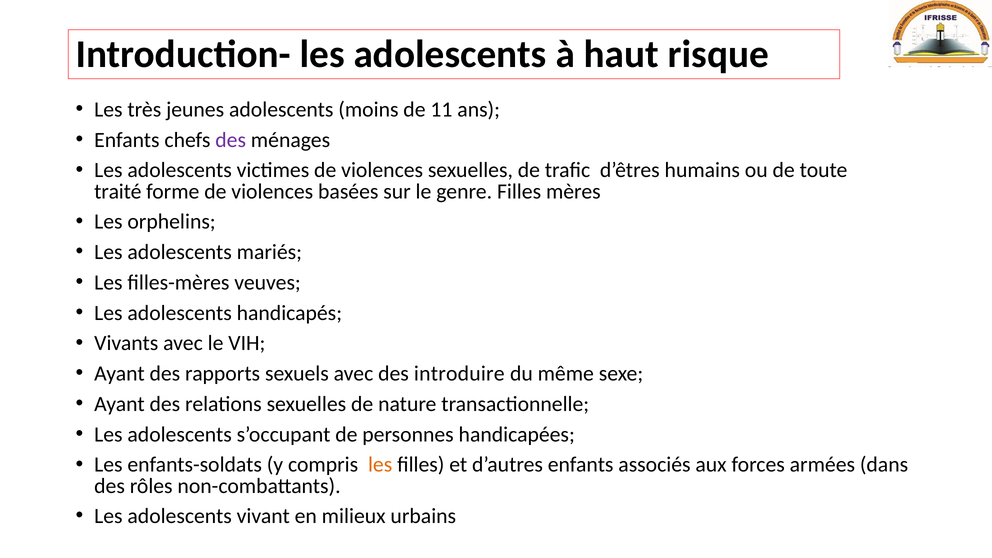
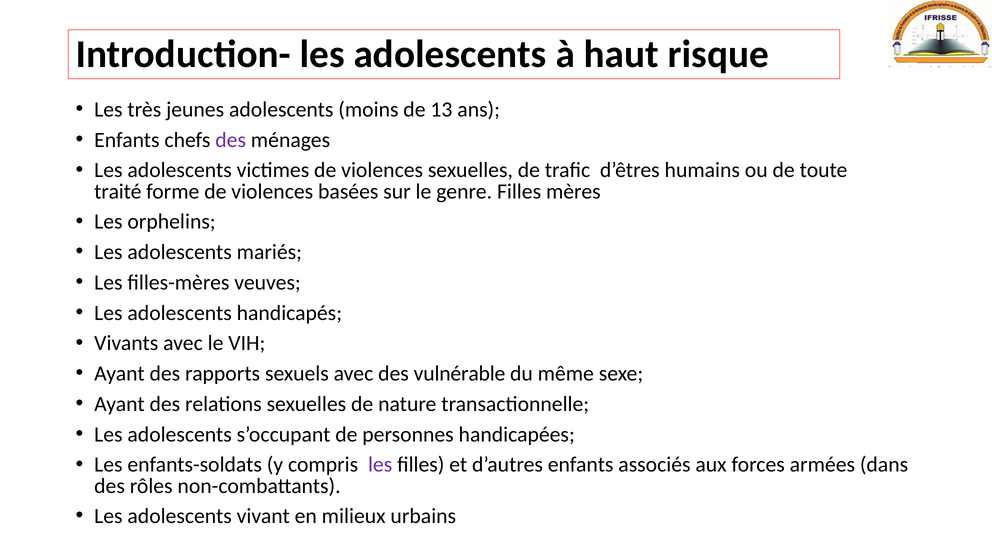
11: 11 -> 13
introduire: introduire -> vulnérable
les at (380, 465) colour: orange -> purple
